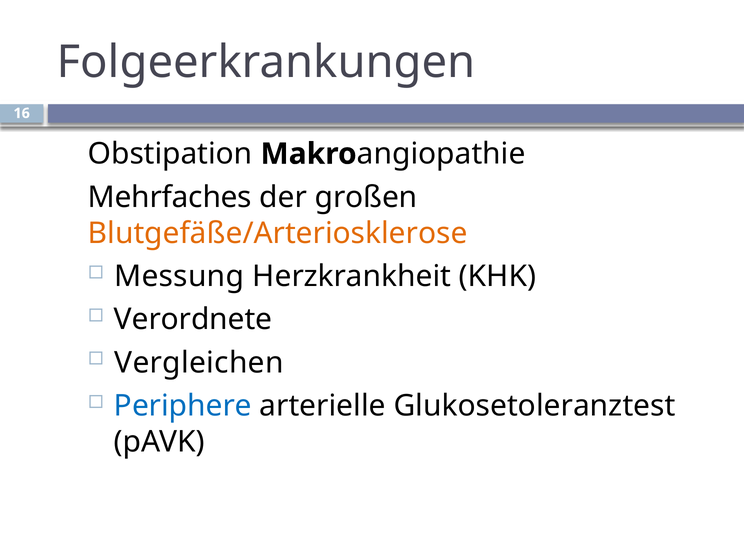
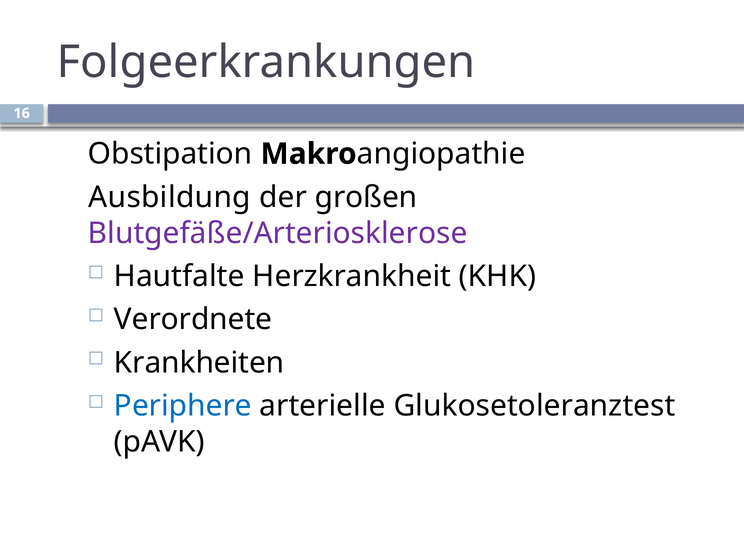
Mehrfaches: Mehrfaches -> Ausbildung
Blutgefäße/Arteriosklerose colour: orange -> purple
Messung: Messung -> Hautfalte
Vergleichen: Vergleichen -> Krankheiten
